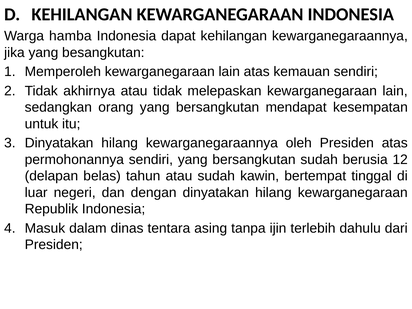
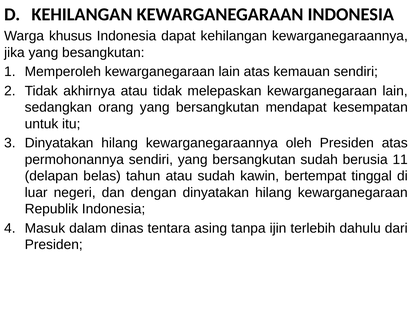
hamba: hamba -> khusus
12: 12 -> 11
